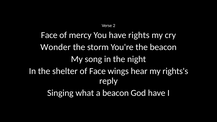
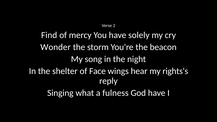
Face at (49, 35): Face -> Find
rights: rights -> solely
a beacon: beacon -> fulness
